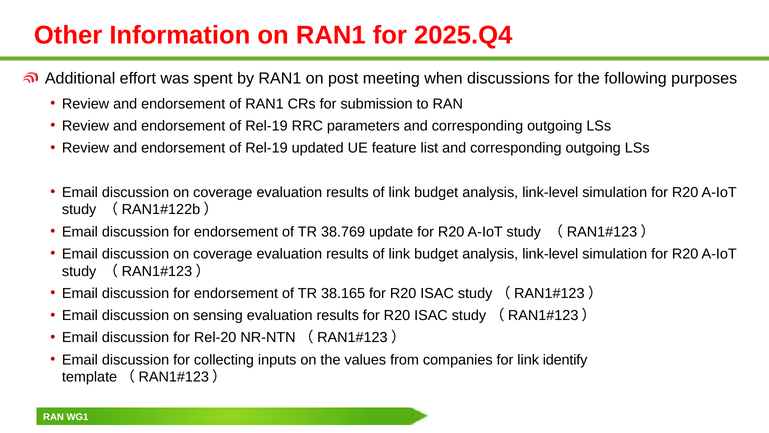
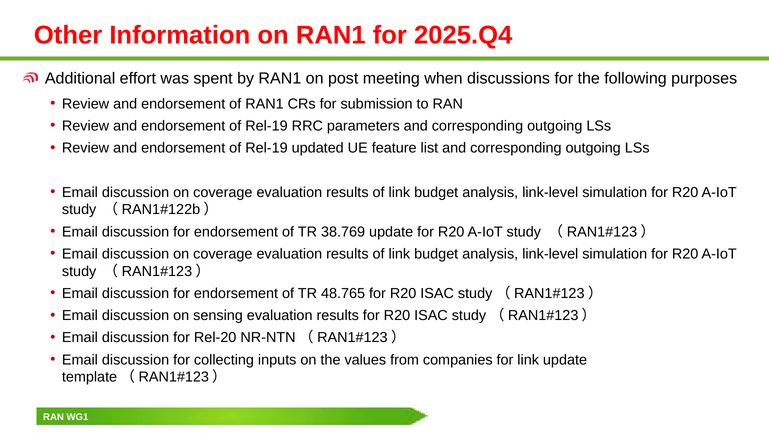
38.165: 38.165 -> 48.765
link identify: identify -> update
